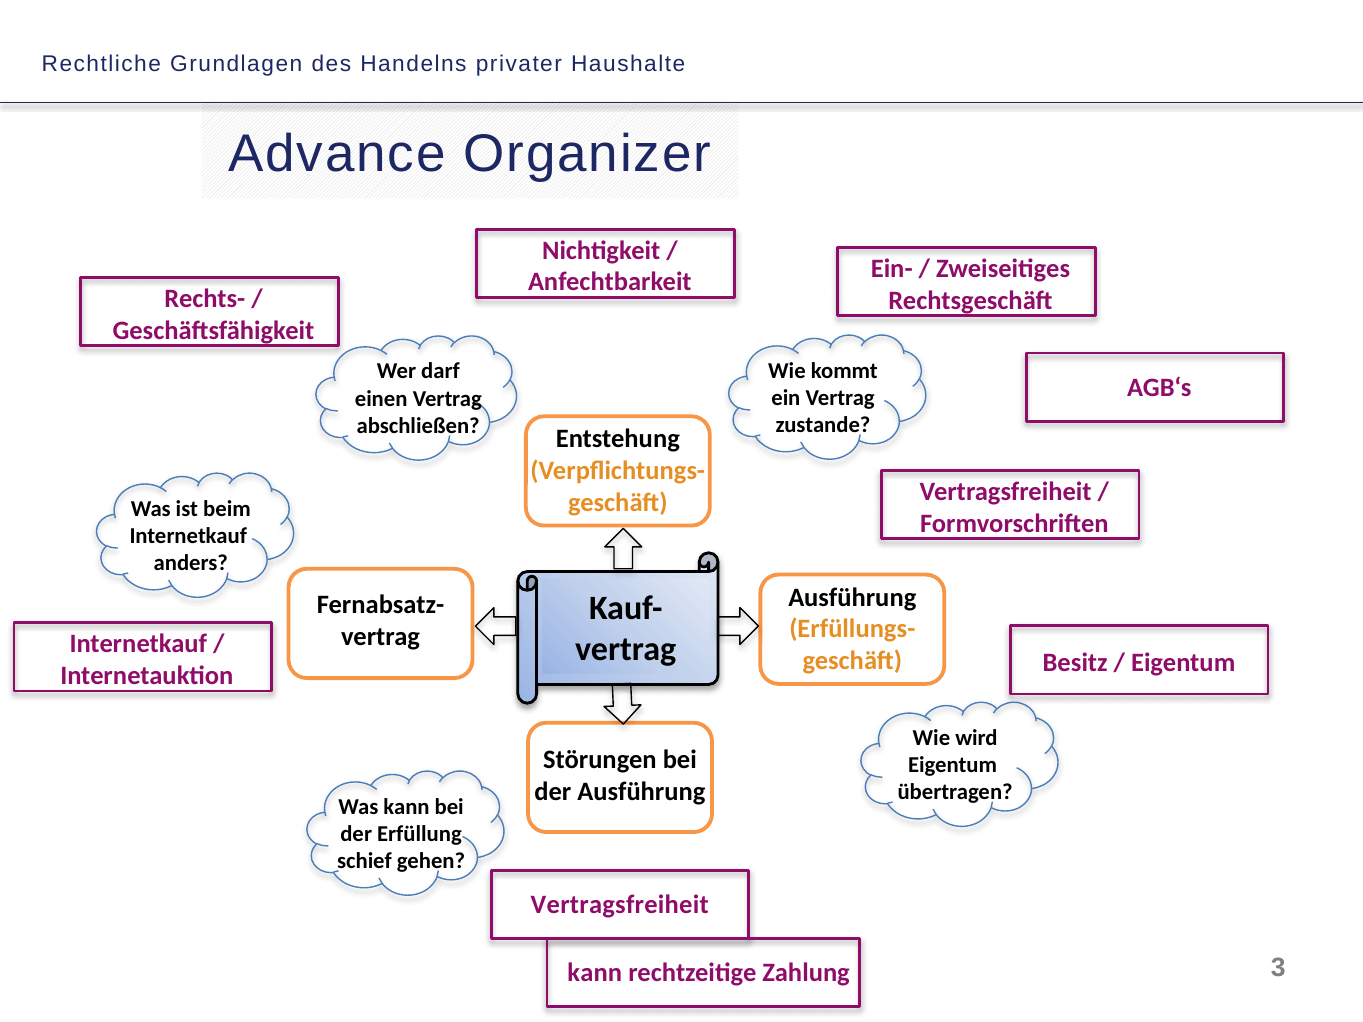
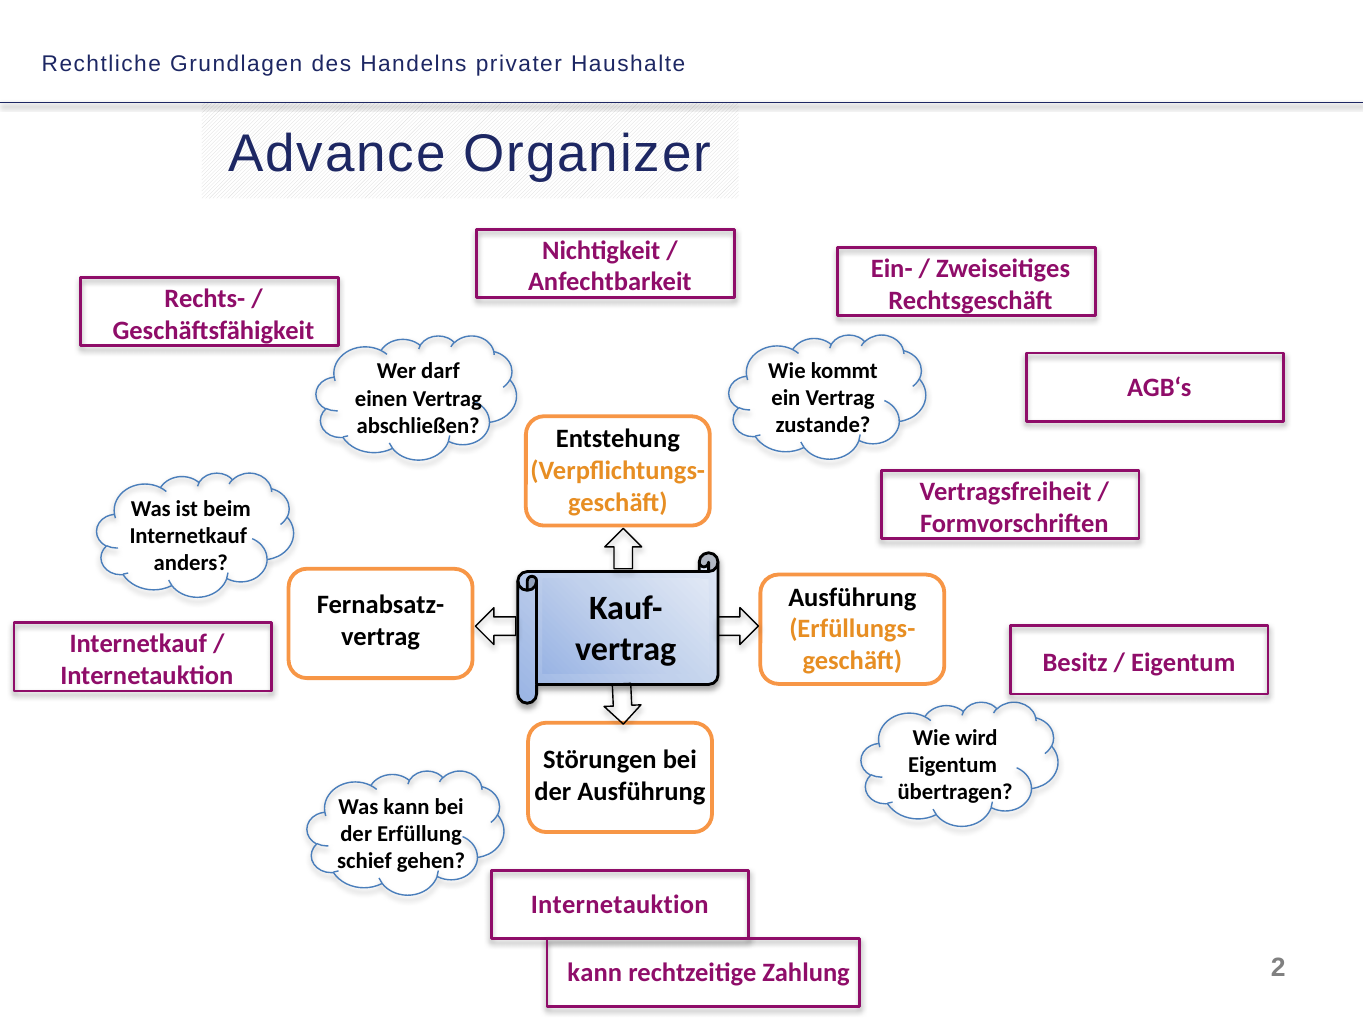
Vertragsfreiheit at (620, 905): Vertragsfreiheit -> Internetauktion
3: 3 -> 2
